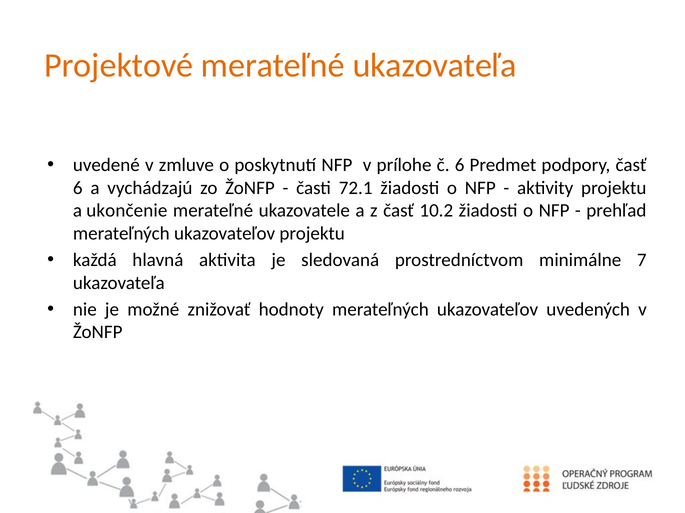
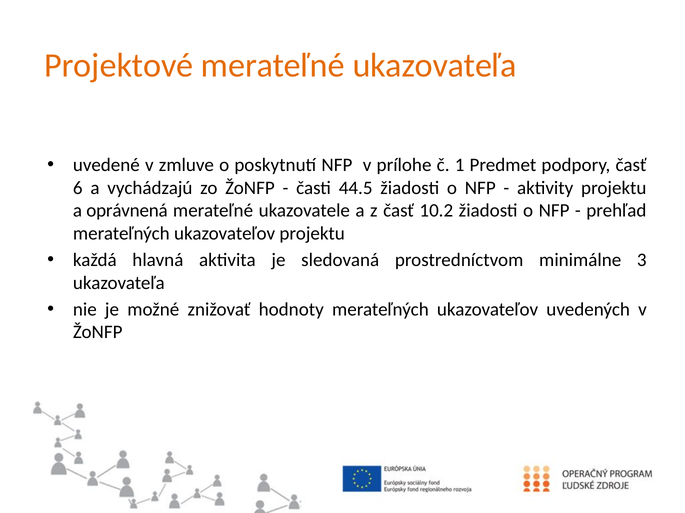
č 6: 6 -> 1
72.1: 72.1 -> 44.5
ukončenie: ukončenie -> oprávnená
7: 7 -> 3
